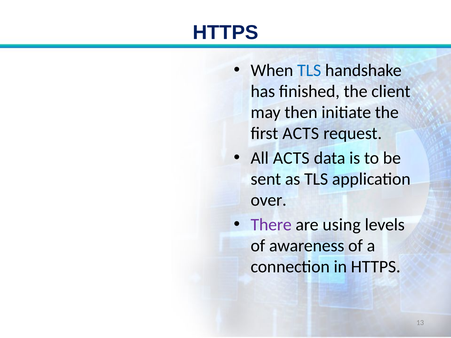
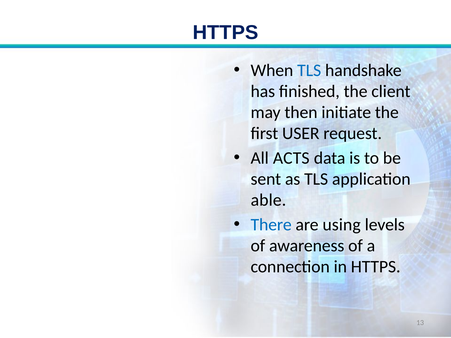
first ACTS: ACTS -> USER
over: over -> able
There colour: purple -> blue
